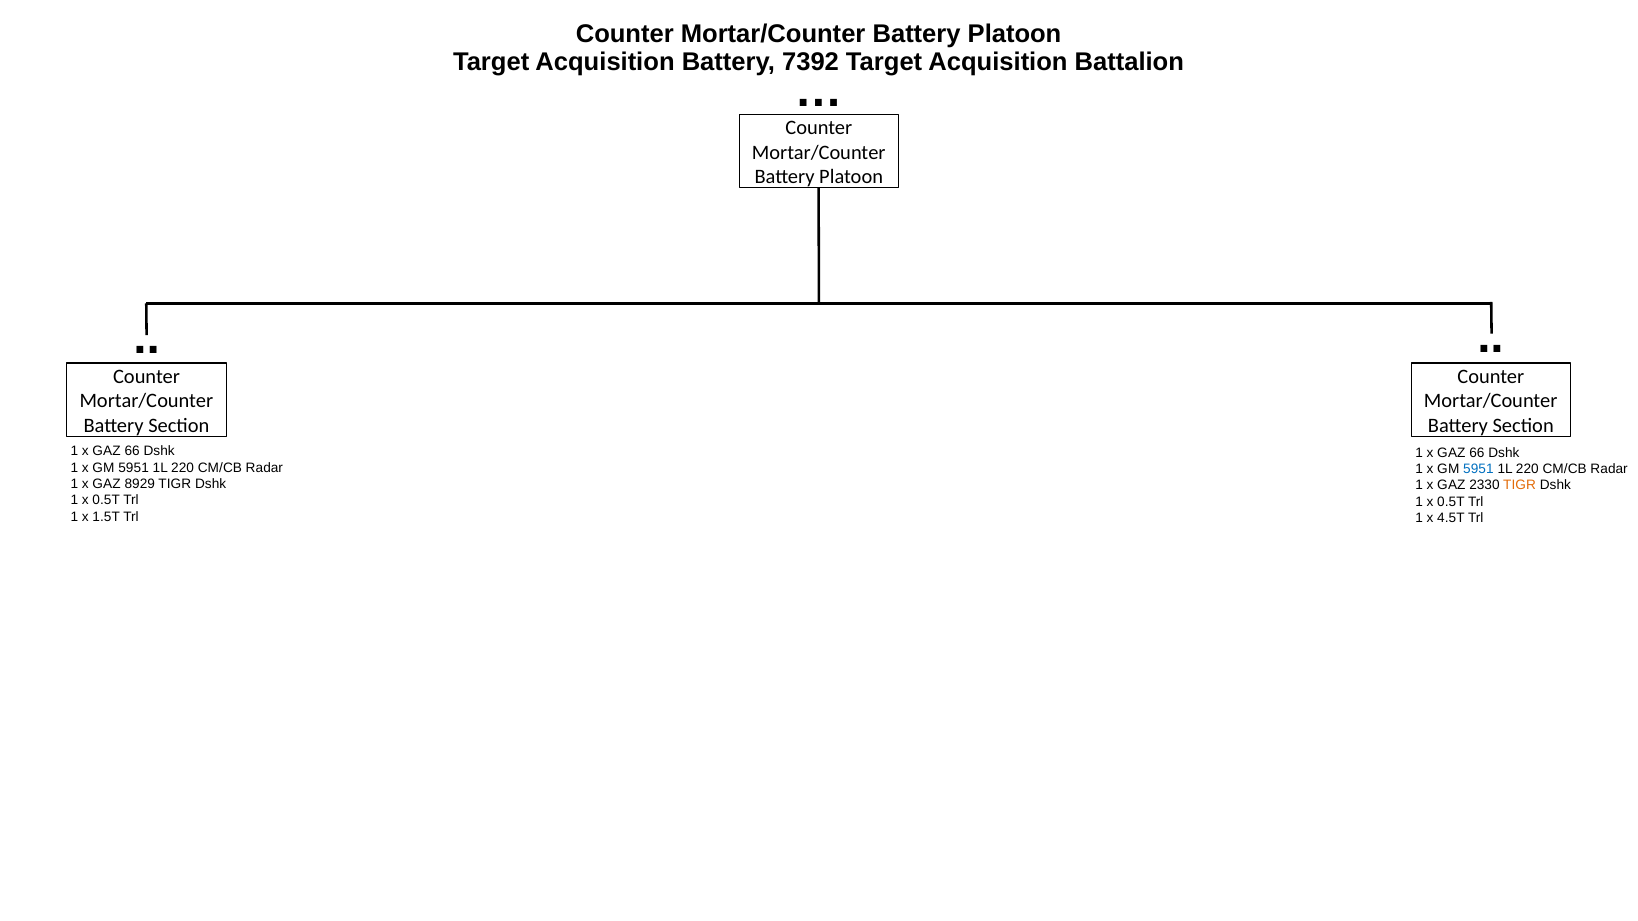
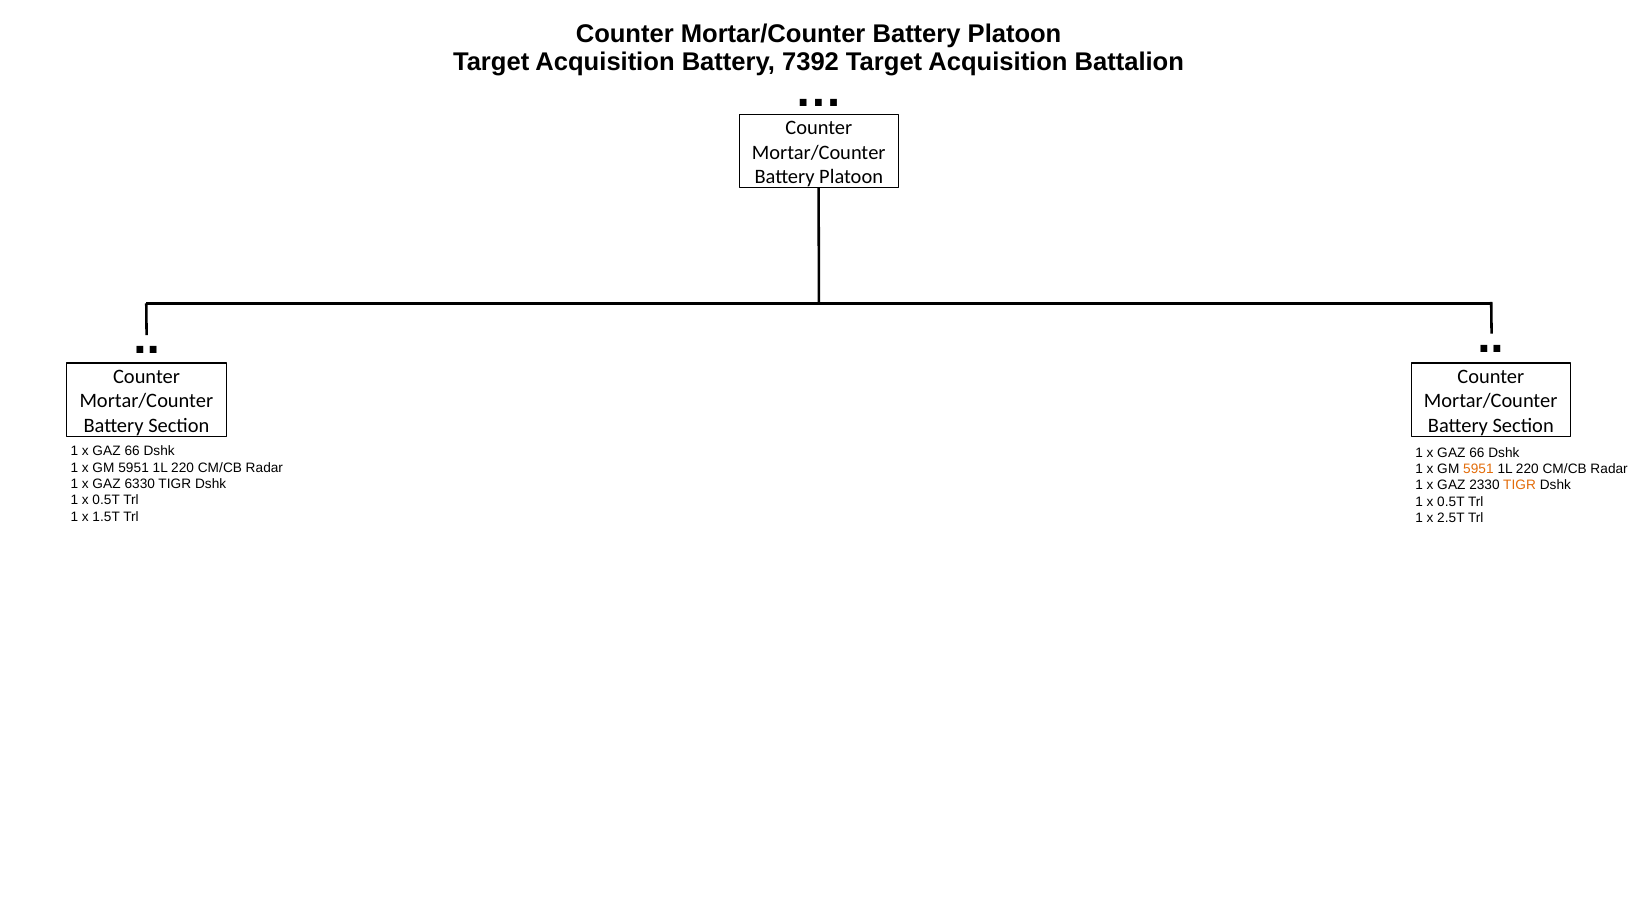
5951 at (1478, 469) colour: blue -> orange
8929: 8929 -> 6330
4.5T: 4.5T -> 2.5T
